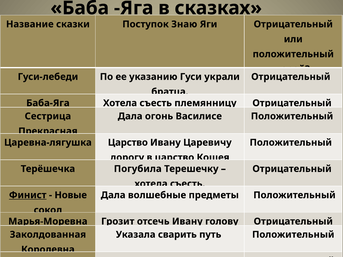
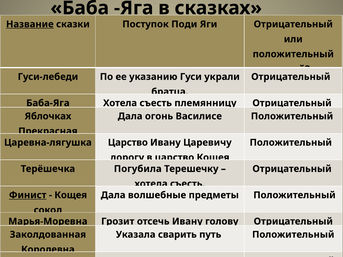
Название underline: none -> present
Поступок Знаю: Знаю -> Поди
Сестрица at (48, 116): Сестрица -> Яблочках
Новые at (71, 195): Новые -> Кощея
